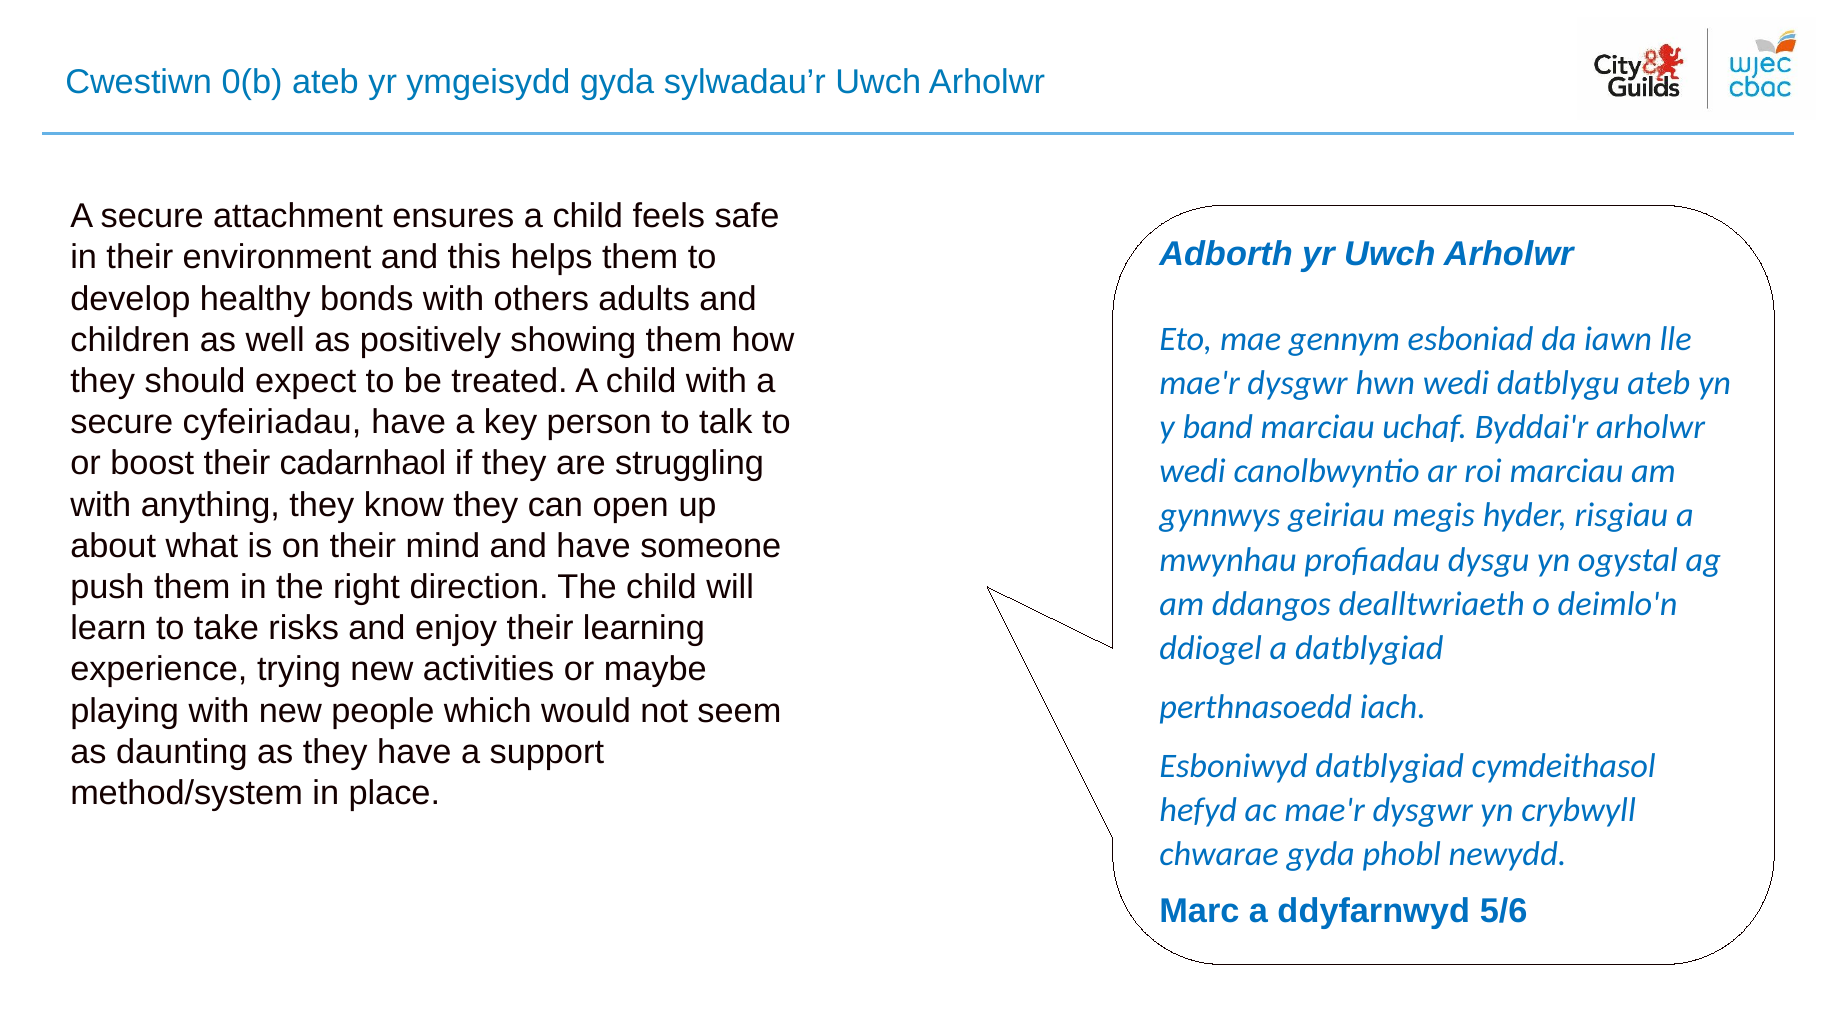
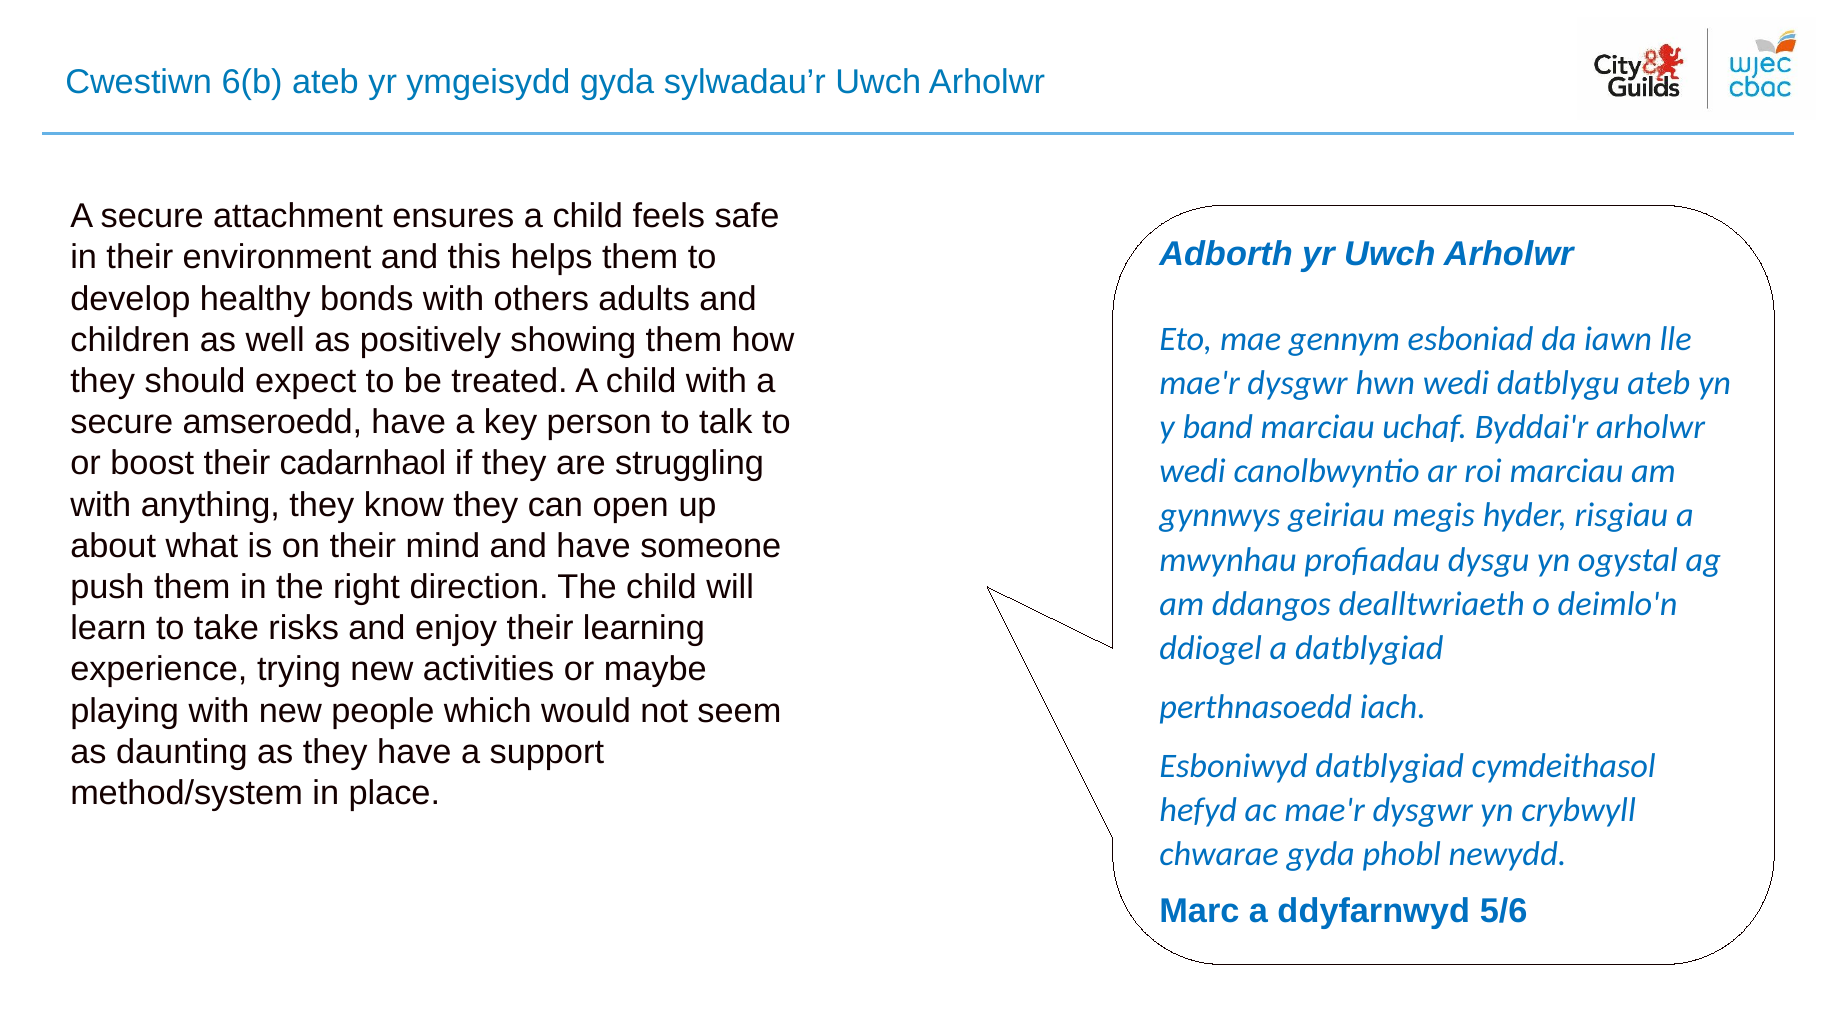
0(b: 0(b -> 6(b
cyfeiriadau: cyfeiriadau -> amseroedd
